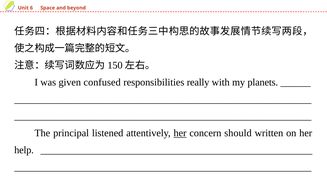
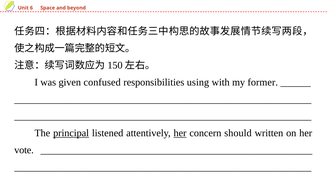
really: really -> using
planets: planets -> former
principal underline: none -> present
help: help -> vote
